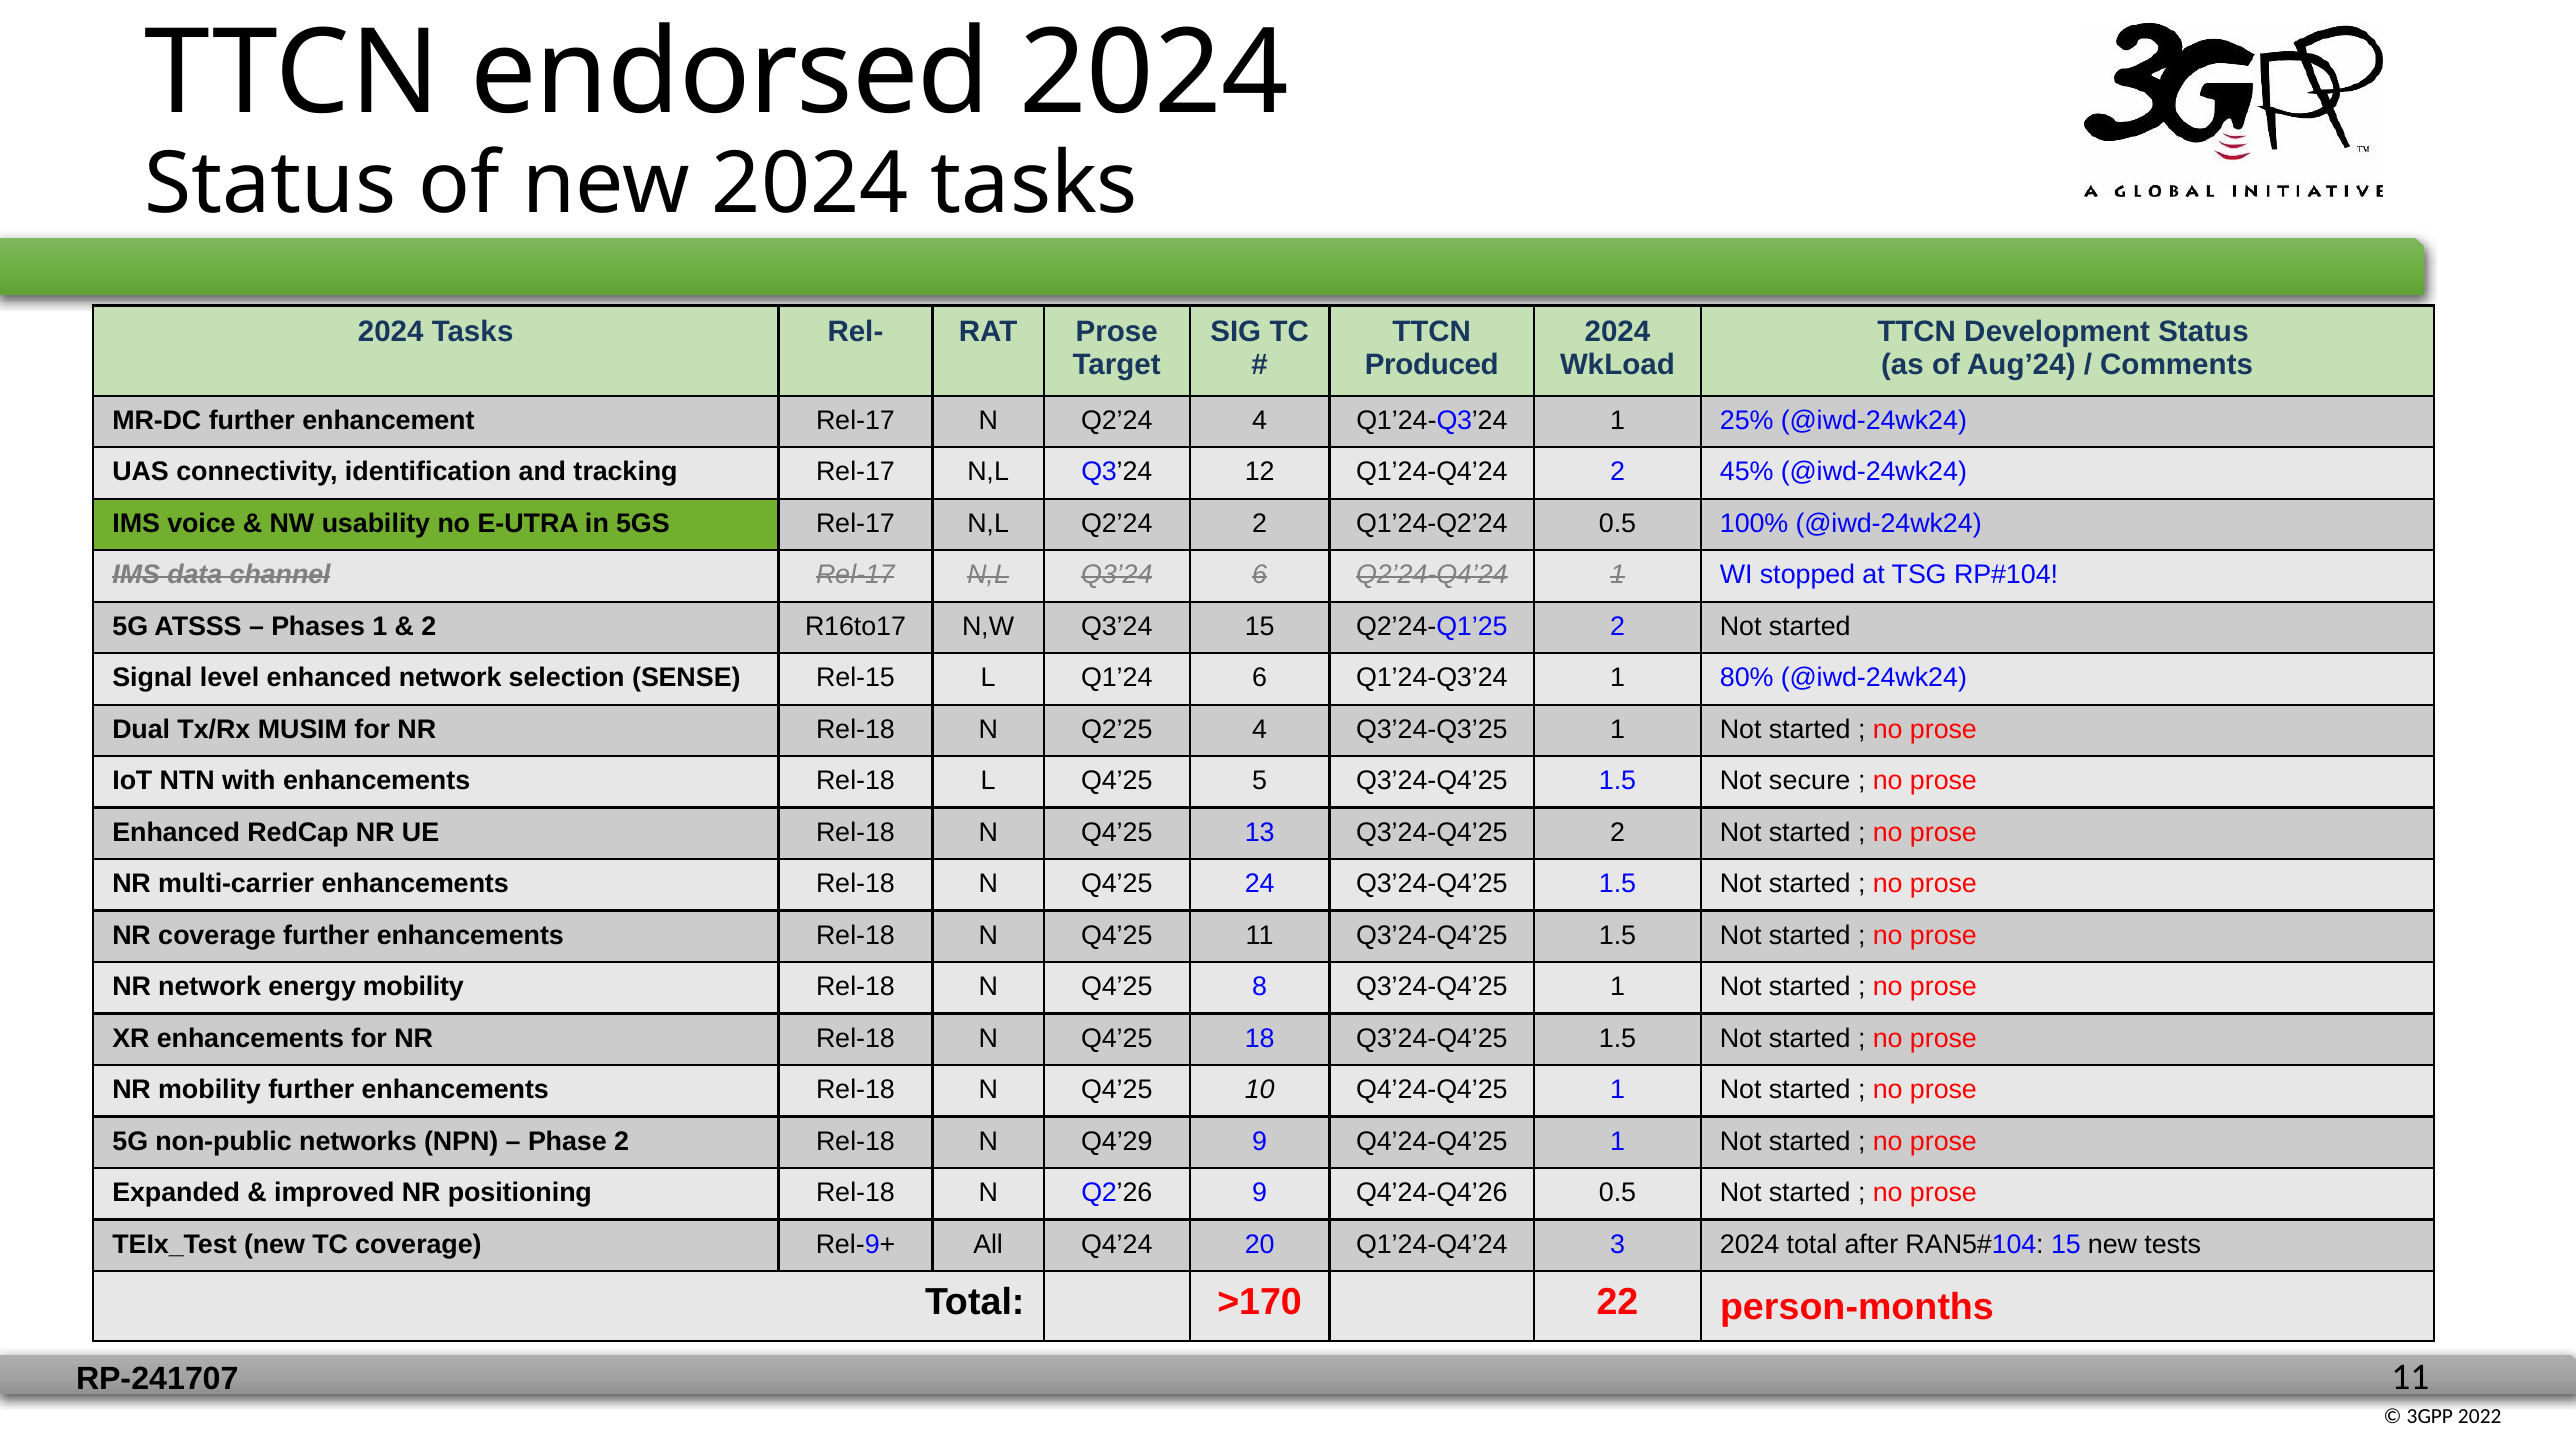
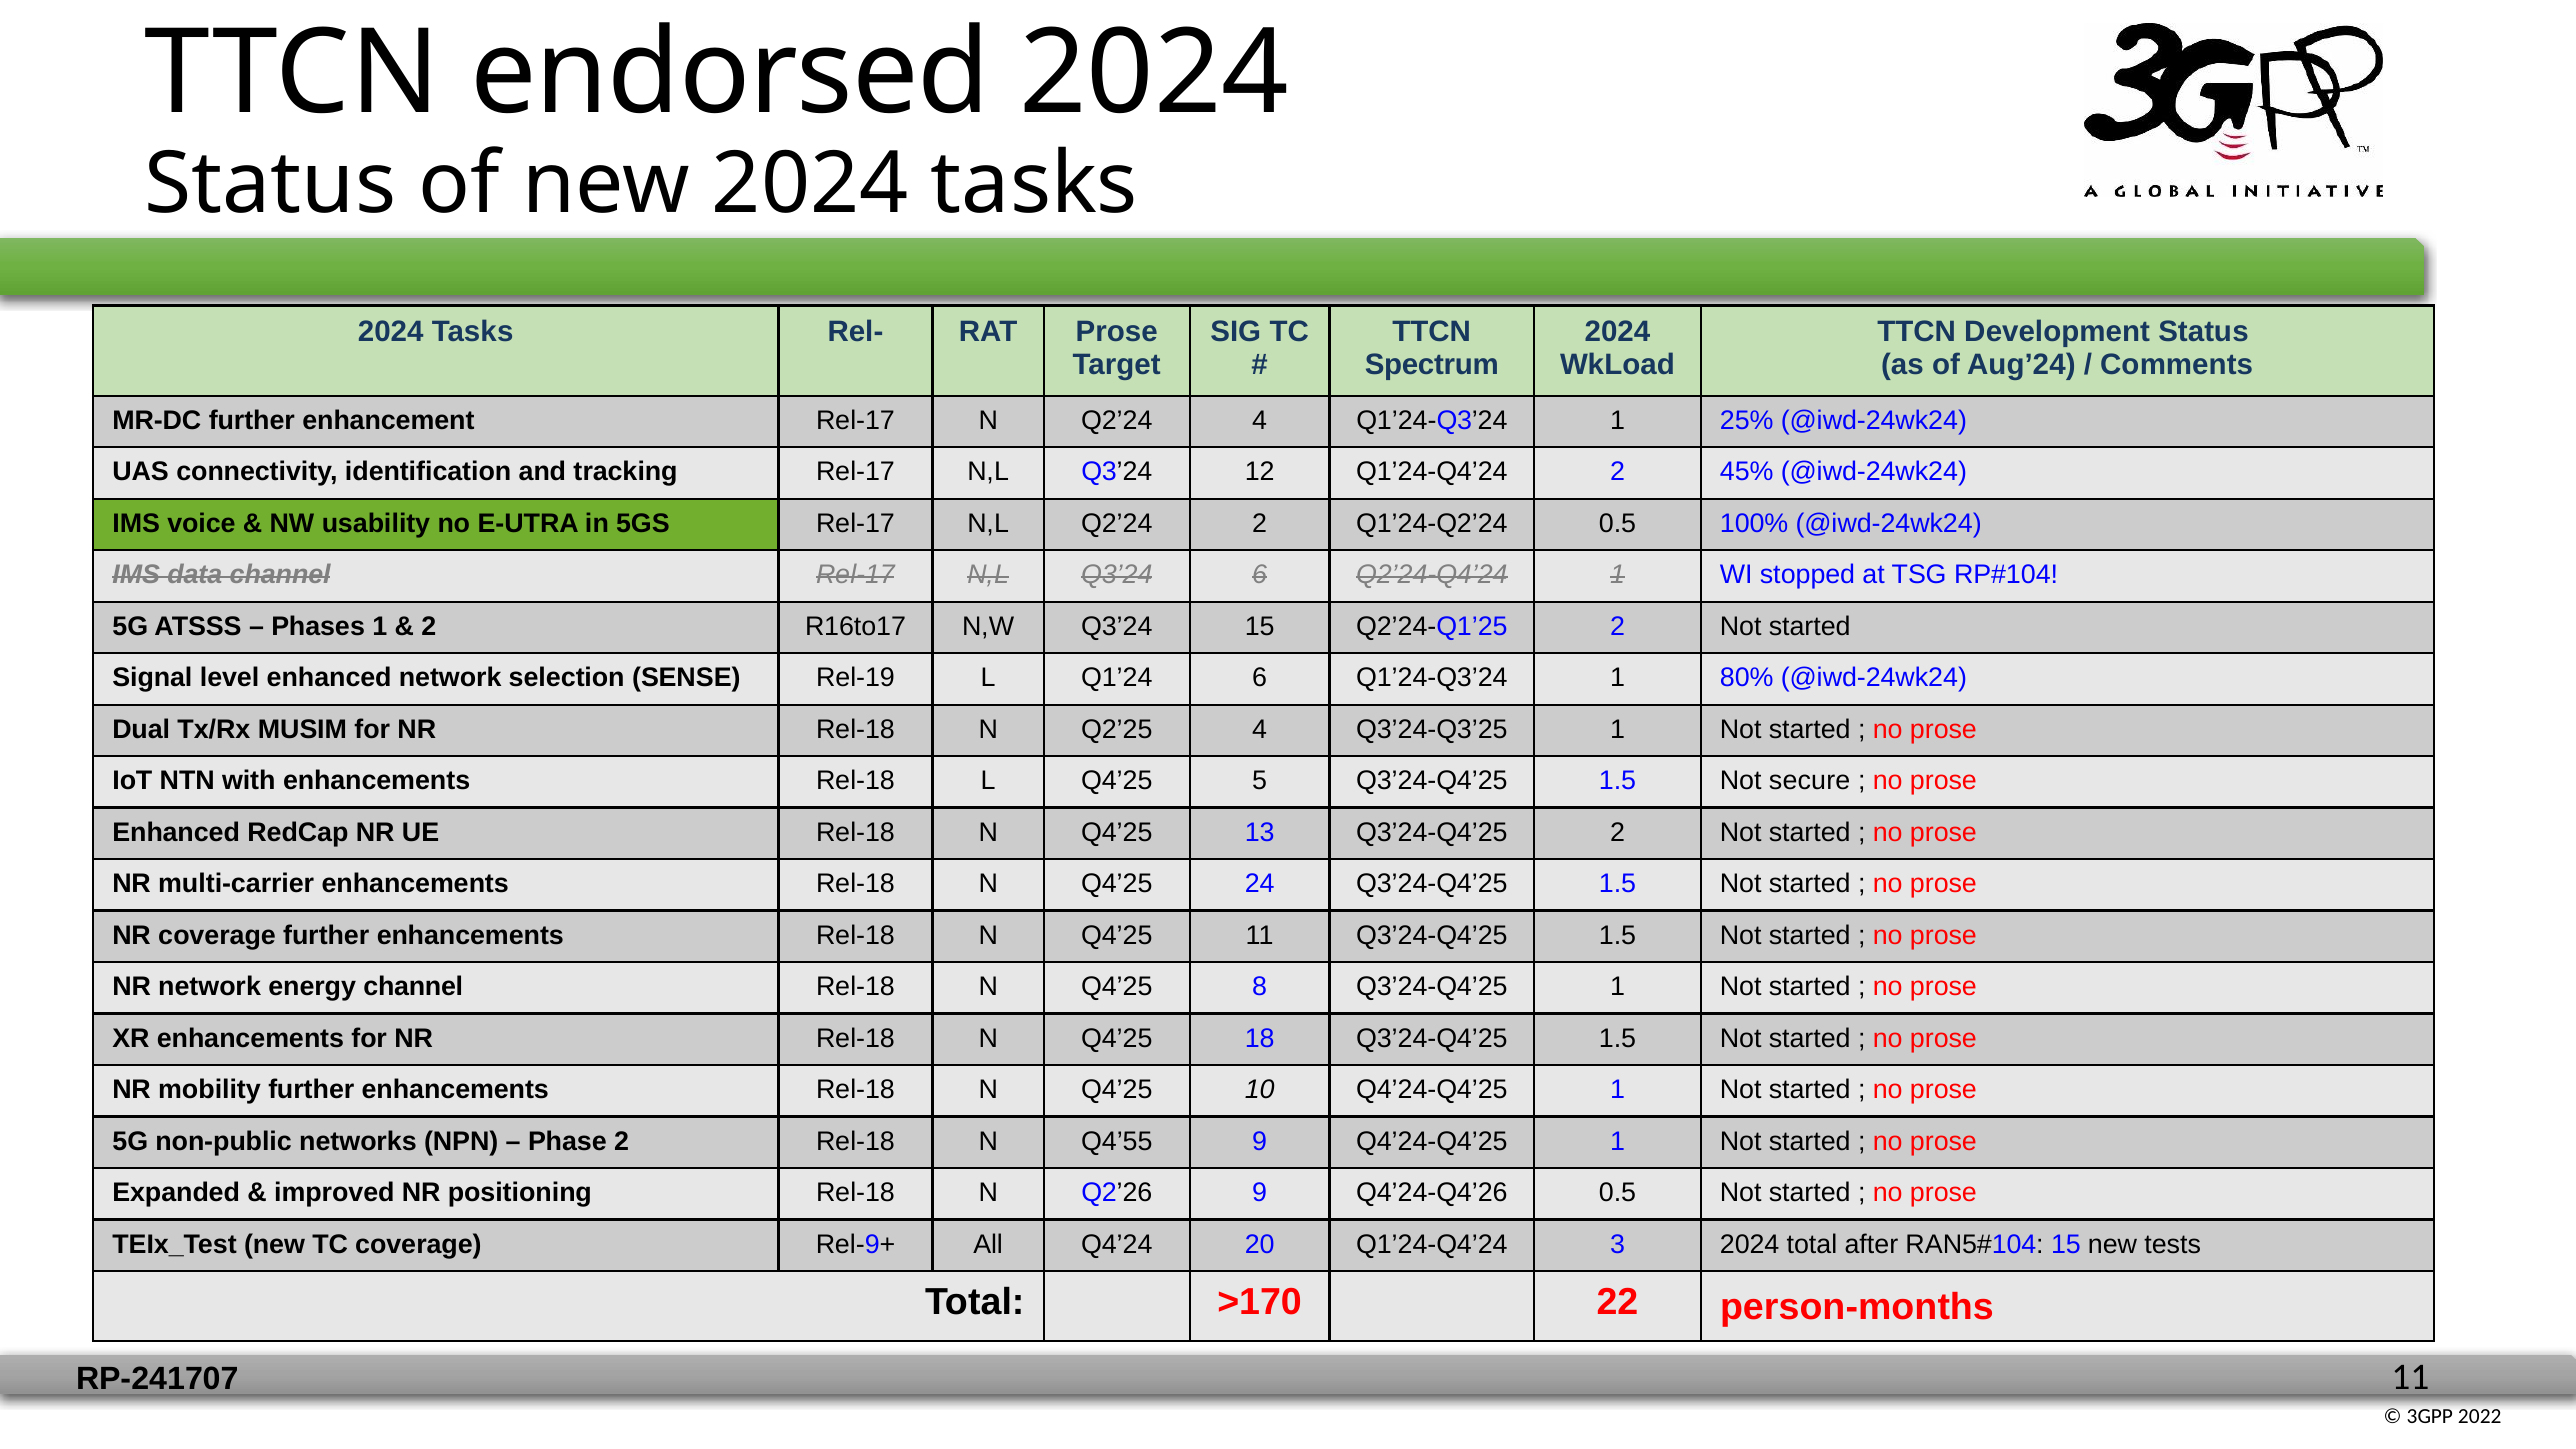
Produced: Produced -> Spectrum
Rel-15: Rel-15 -> Rel-19
energy mobility: mobility -> channel
Q4’29: Q4’29 -> Q4’55
